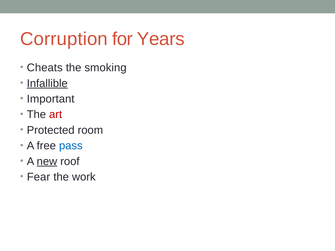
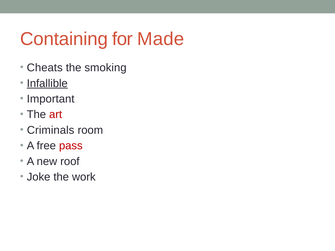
Corruption: Corruption -> Containing
Years: Years -> Made
Protected: Protected -> Criminals
pass colour: blue -> red
new underline: present -> none
Fear: Fear -> Joke
